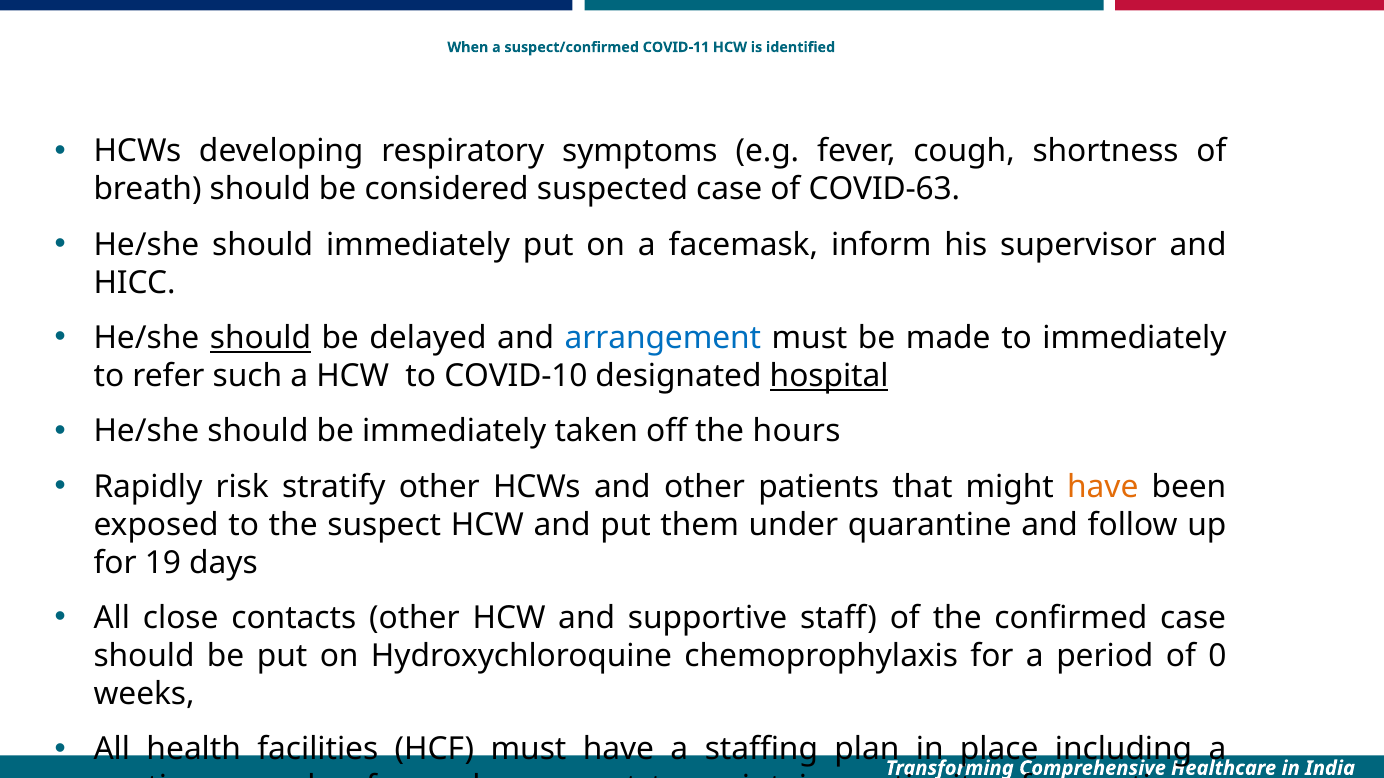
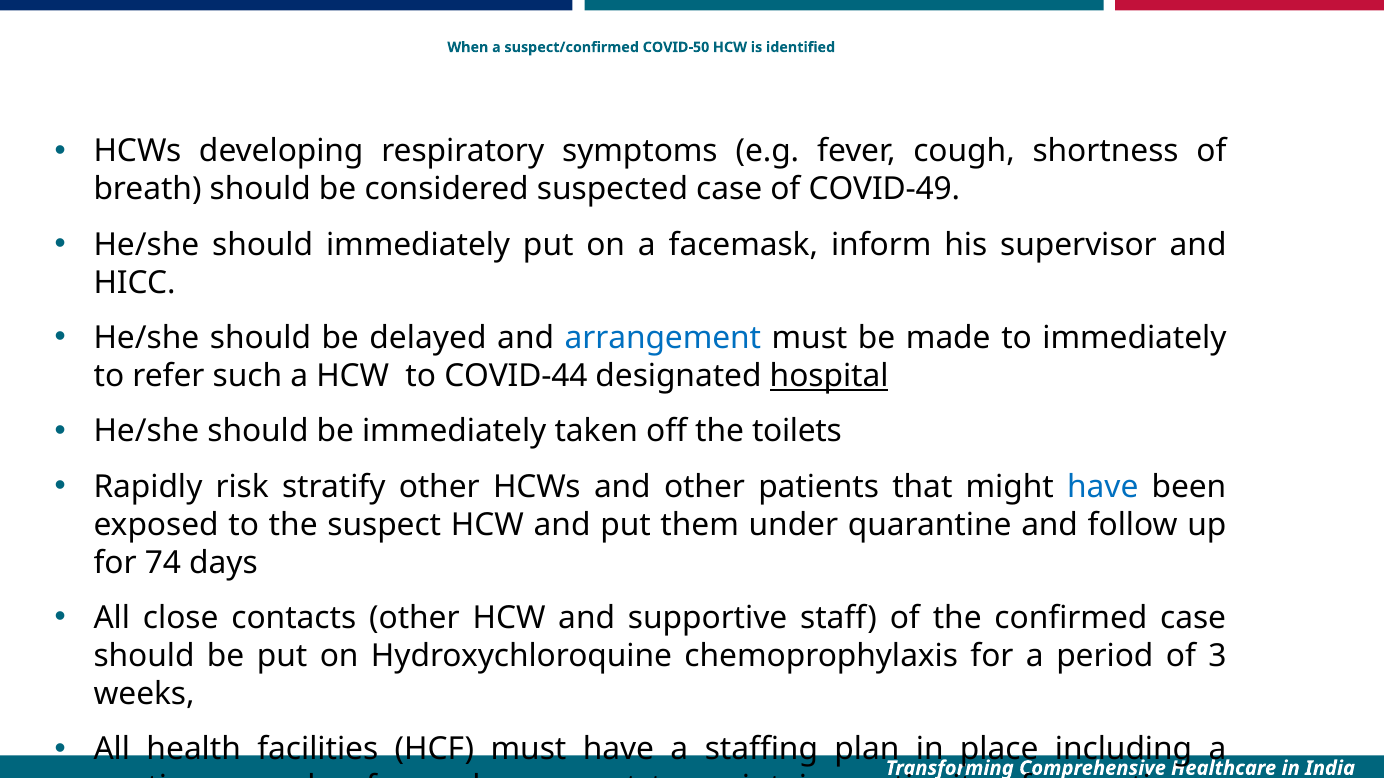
COVID-11: COVID-11 -> COVID-50
COVID-63: COVID-63 -> COVID-49
should at (260, 338) underline: present -> none
COVID-10: COVID-10 -> COVID-44
hours: hours -> toilets
have at (1103, 487) colour: orange -> blue
19: 19 -> 74
0: 0 -> 3
